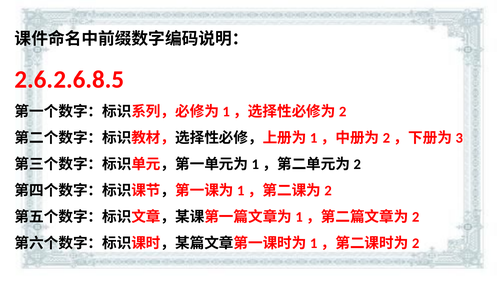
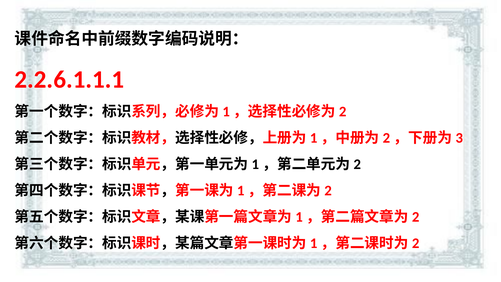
2.6.2.6.8.5: 2.6.2.6.8.5 -> 2.2.6.1.1.1
